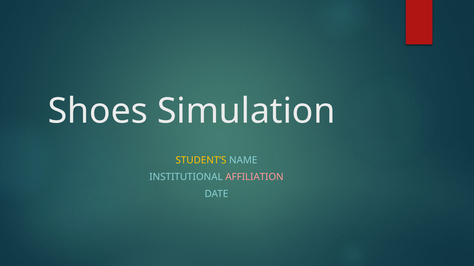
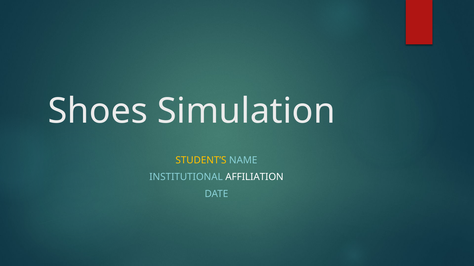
AFFILIATION colour: pink -> white
